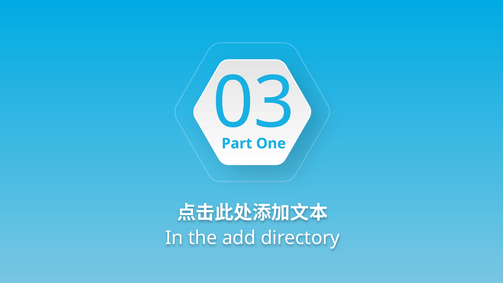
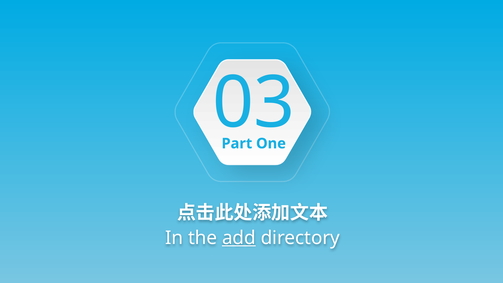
add underline: none -> present
